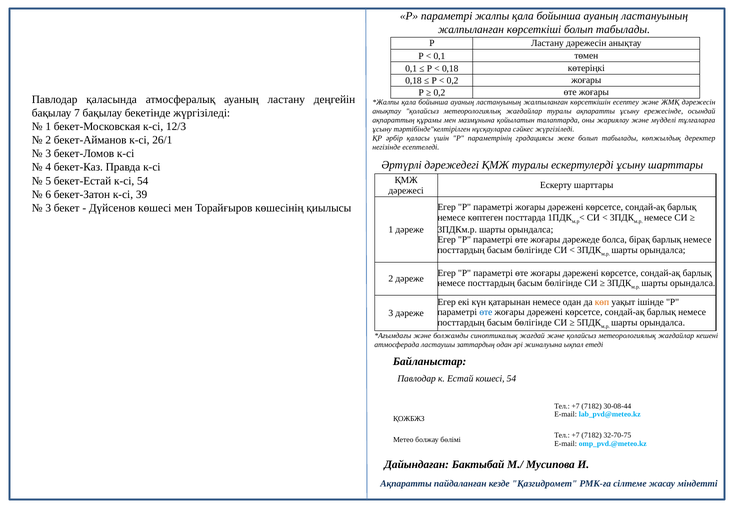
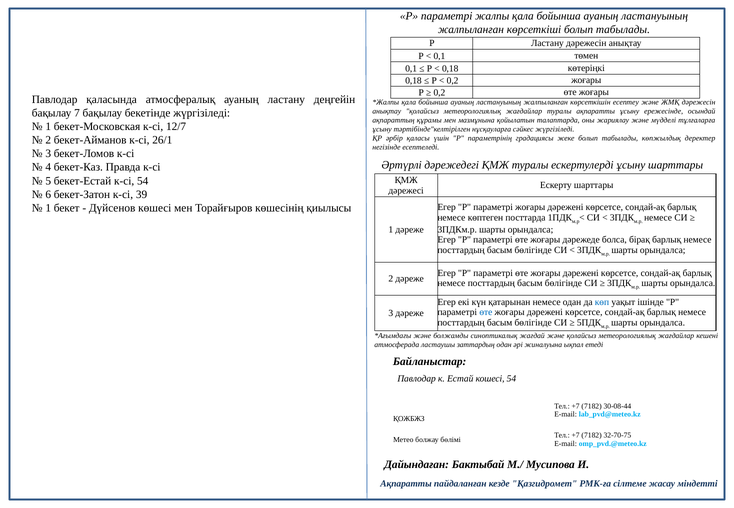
12/3: 12/3 -> 12/7
3 at (48, 208): 3 -> 1
көп colour: orange -> blue
